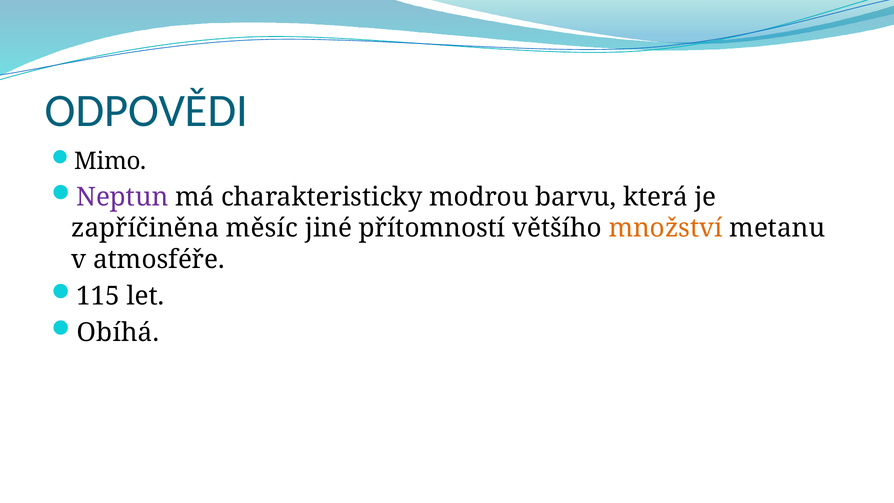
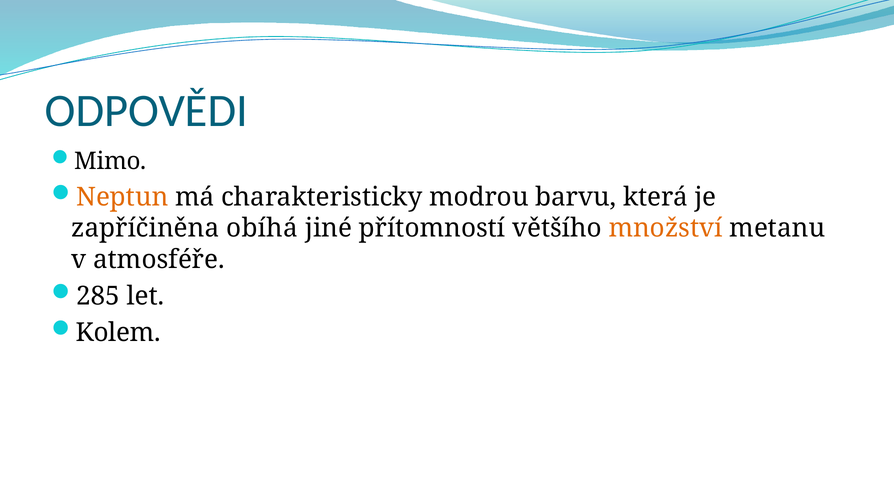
Neptun colour: purple -> orange
měsíc: měsíc -> obíhá
115: 115 -> 285
Obíhá: Obíhá -> Kolem
